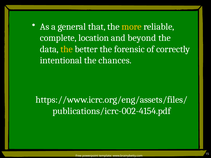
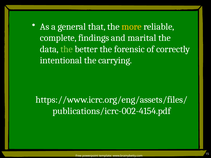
location: location -> findings
beyond: beyond -> marital
the at (67, 49) colour: yellow -> light green
chances: chances -> carrying
